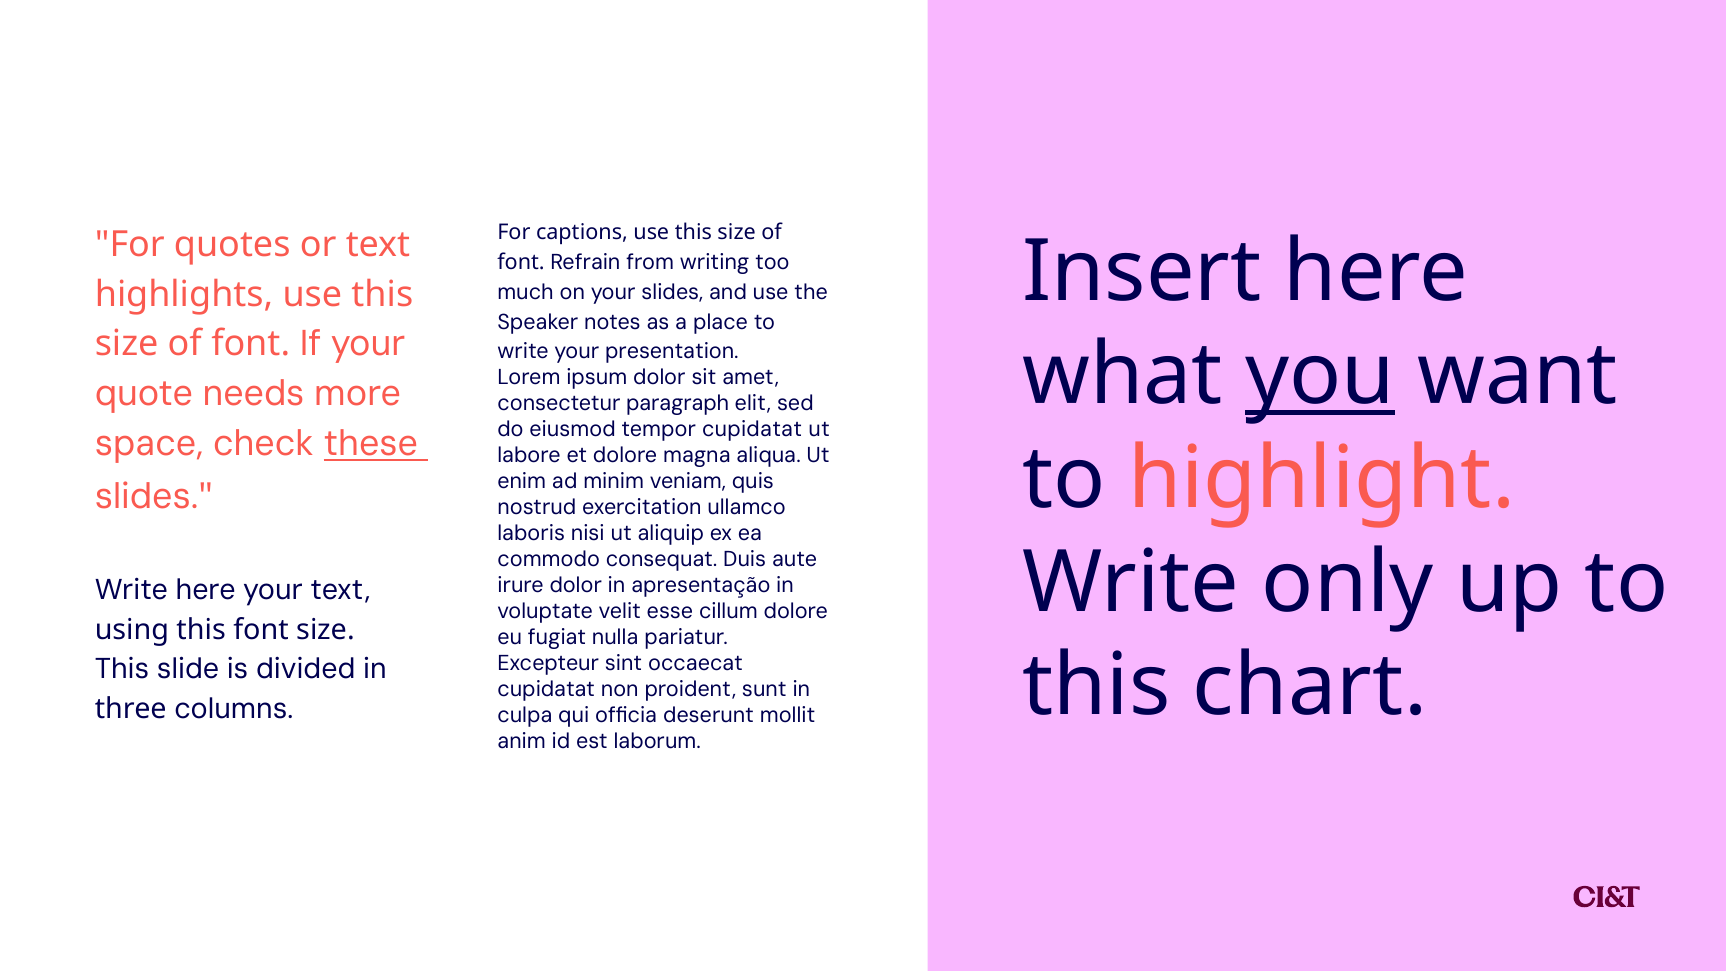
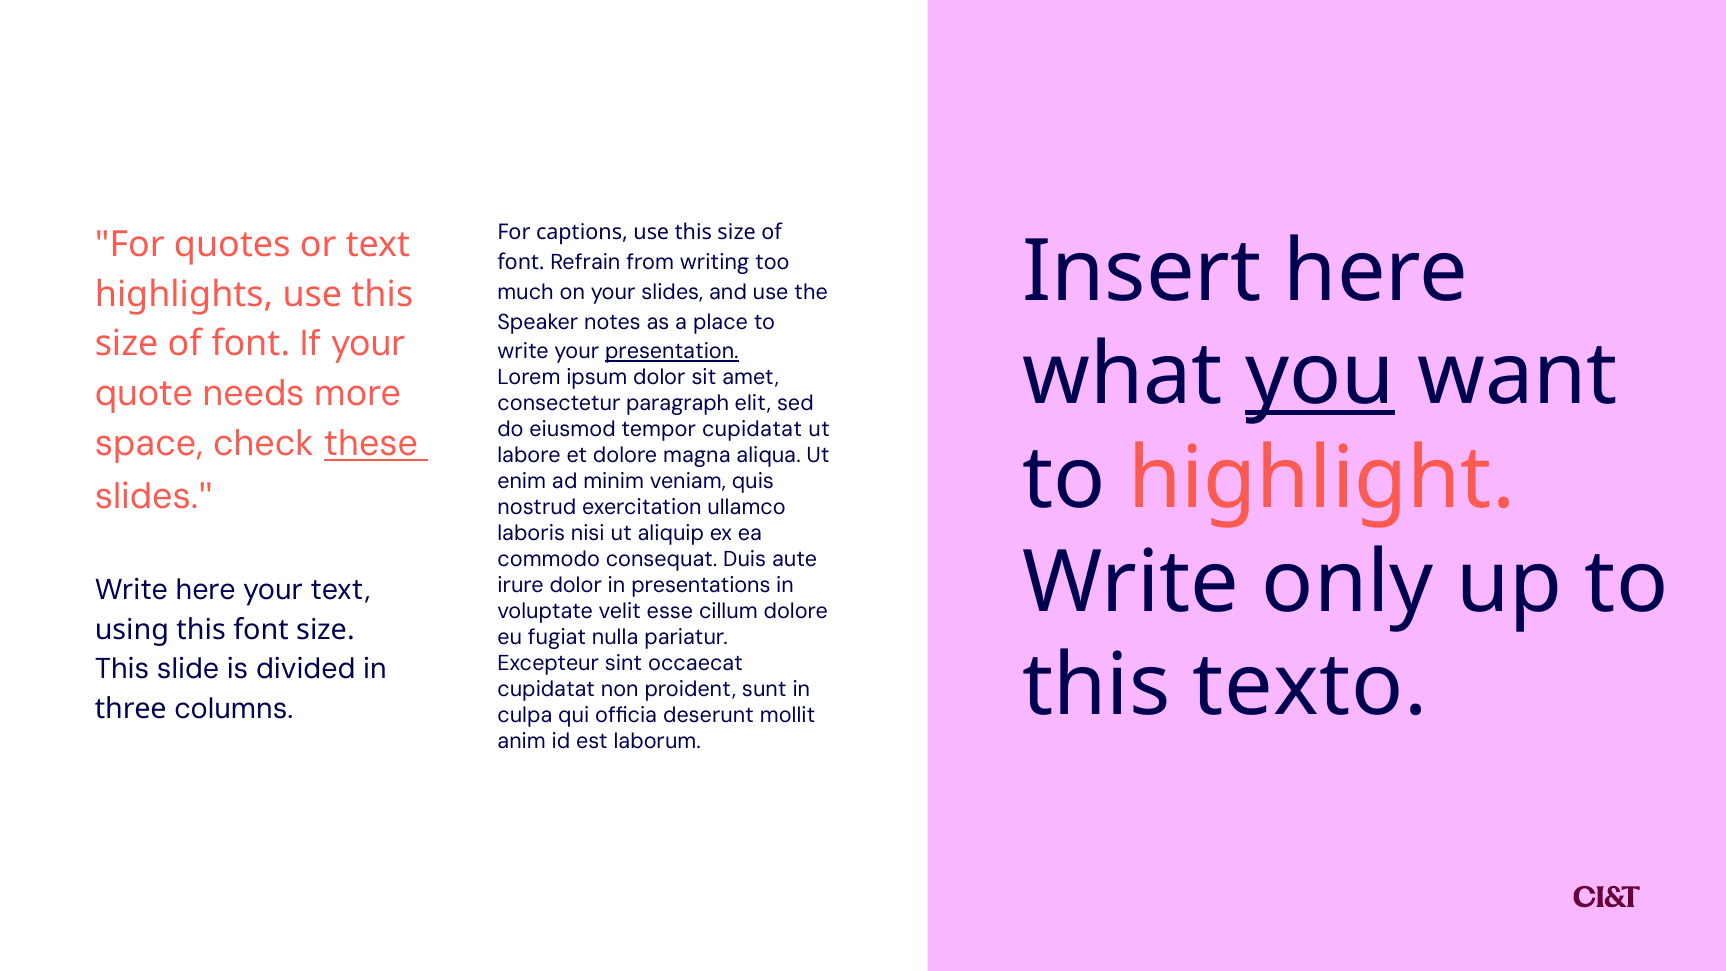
presentation underline: none -> present
apresentação: apresentação -> presentations
chart: chart -> texto
